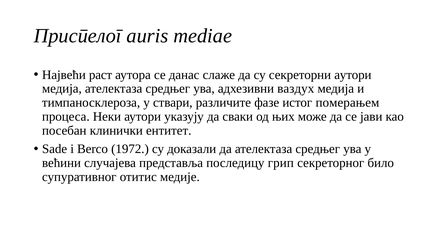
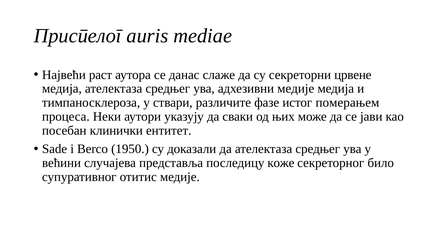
секреторни аутори: аутори -> црвене
адхезивни ваздух: ваздух -> медије
1972: 1972 -> 1950
грип: грип -> коже
